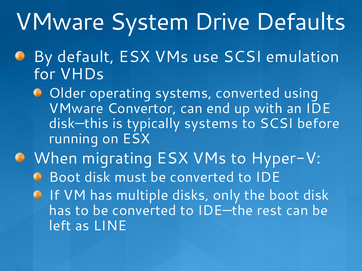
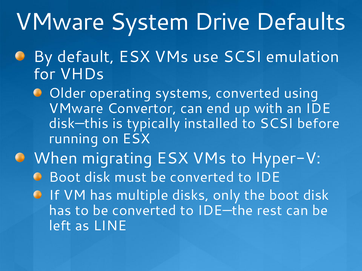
typically systems: systems -> installed
